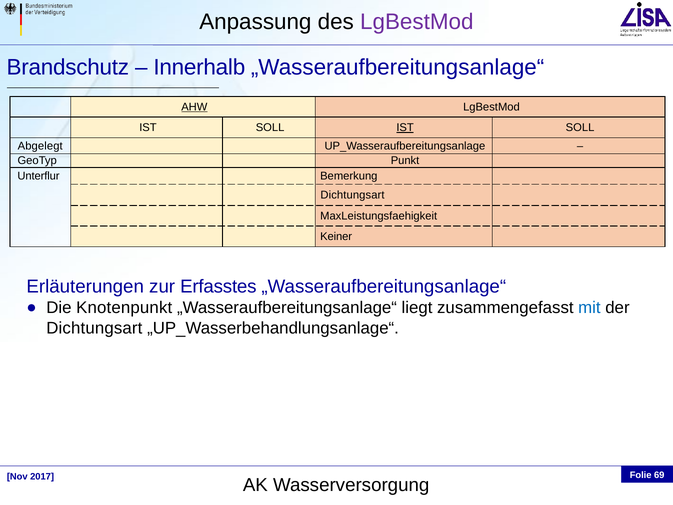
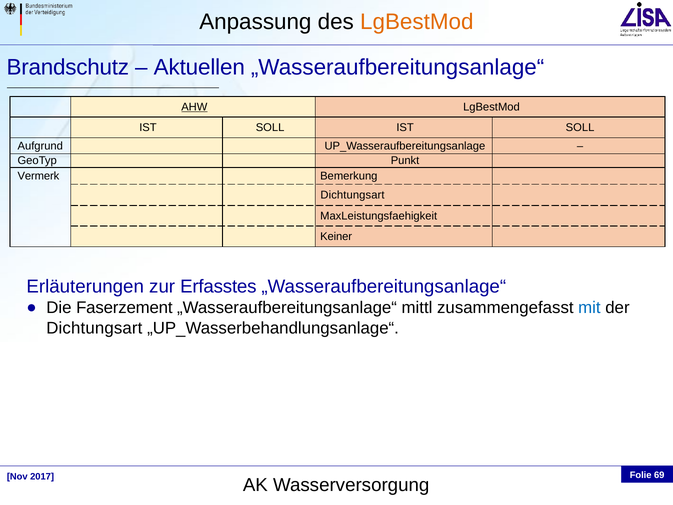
LgBestMod at (417, 22) colour: purple -> orange
Innerhalb: Innerhalb -> Aktuellen
IST at (405, 128) underline: present -> none
Abgelegt: Abgelegt -> Aufgrund
Unterflur: Unterflur -> Vermerk
Knotenpunkt: Knotenpunkt -> Faserzement
liegt: liegt -> mittl
